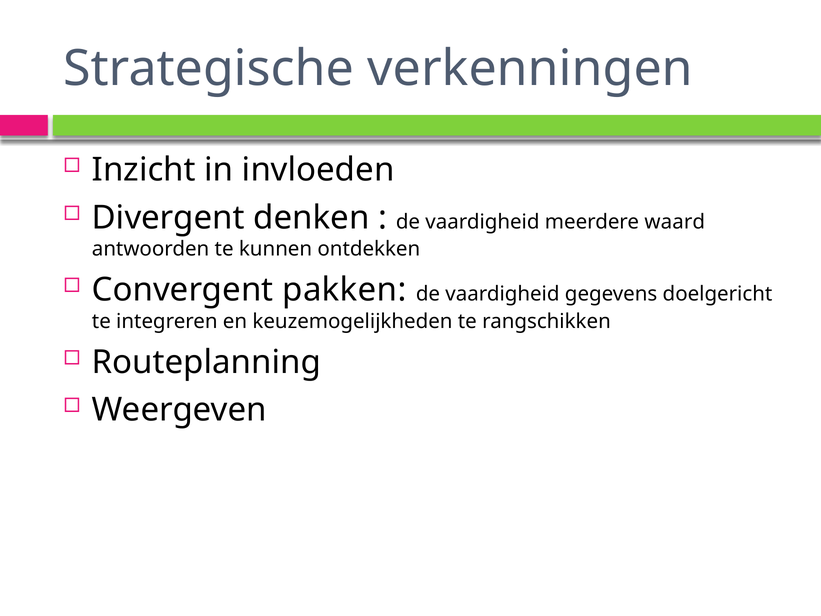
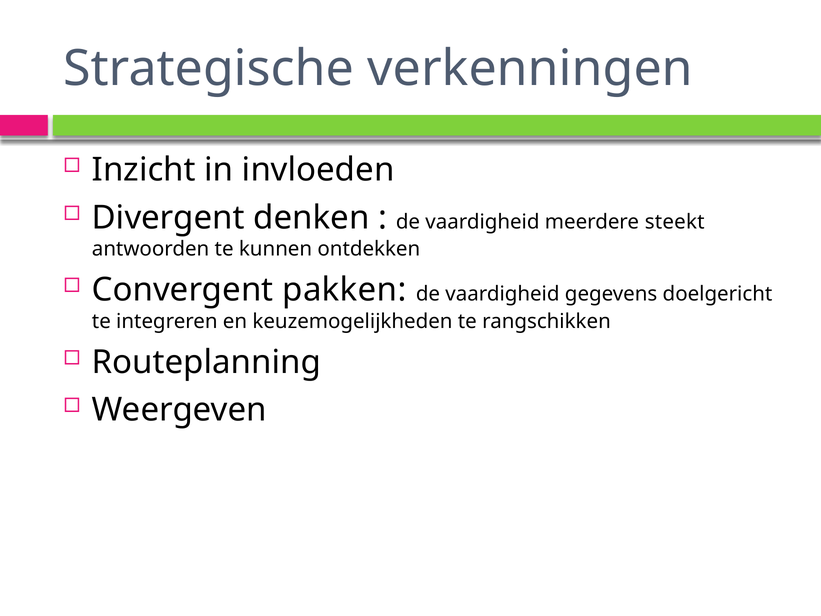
waard: waard -> steekt
